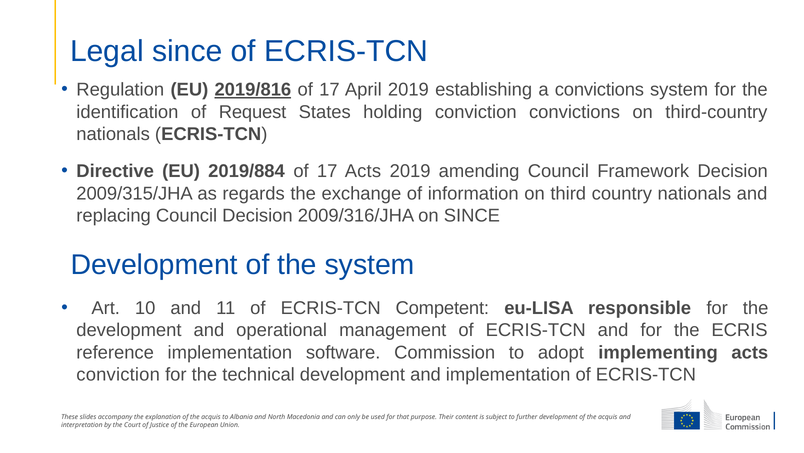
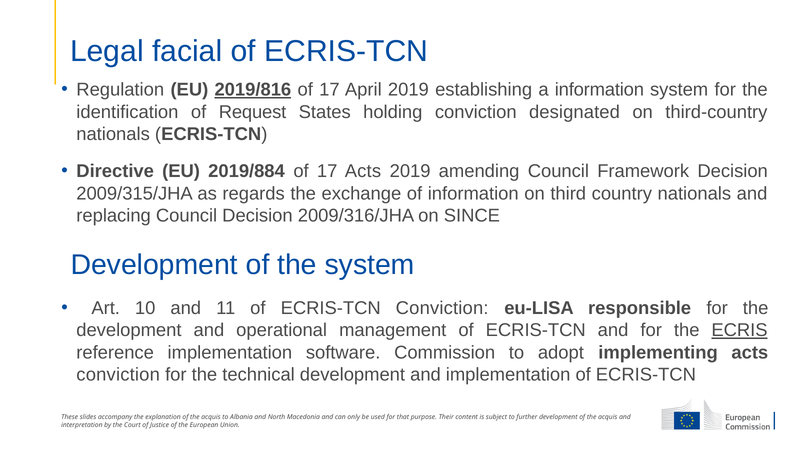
Legal since: since -> facial
a convictions: convictions -> information
conviction convictions: convictions -> designated
ECRIS-TCN Competent: Competent -> Conviction
ECRIS underline: none -> present
